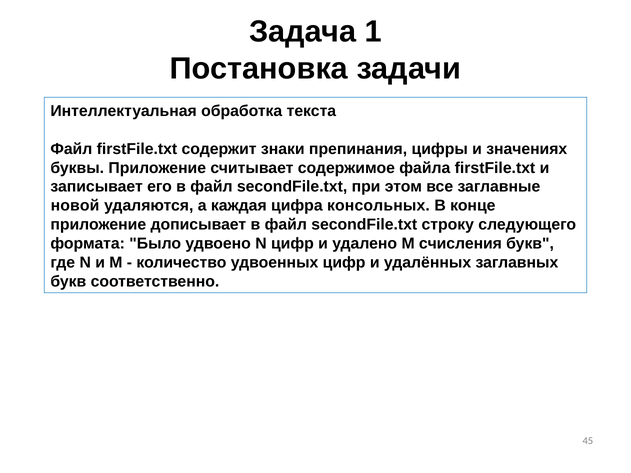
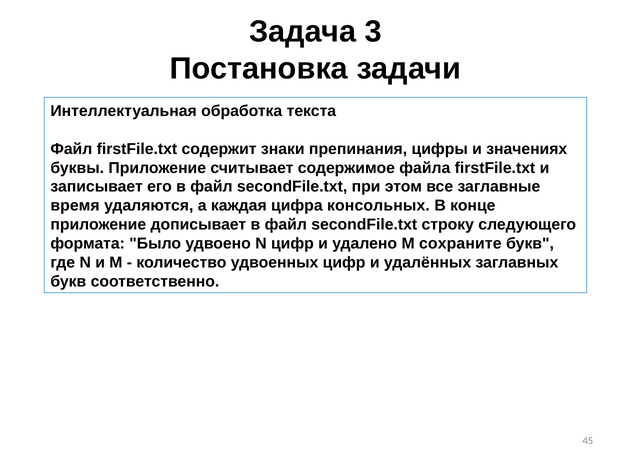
1: 1 -> 3
новой: новой -> время
счисления: счисления -> сохраните
